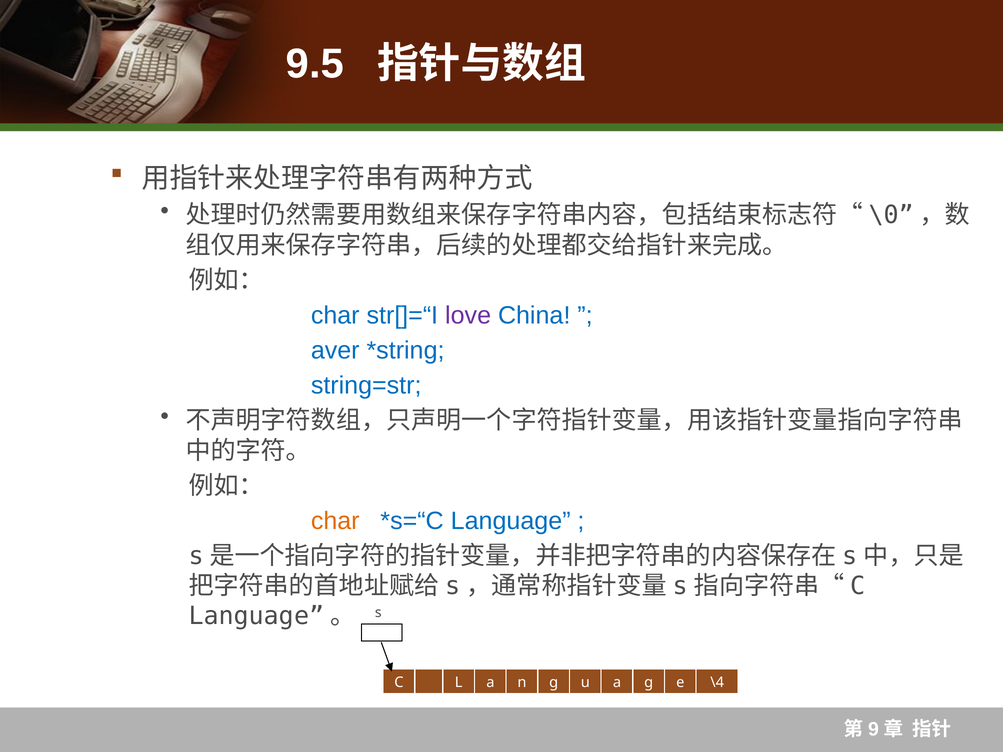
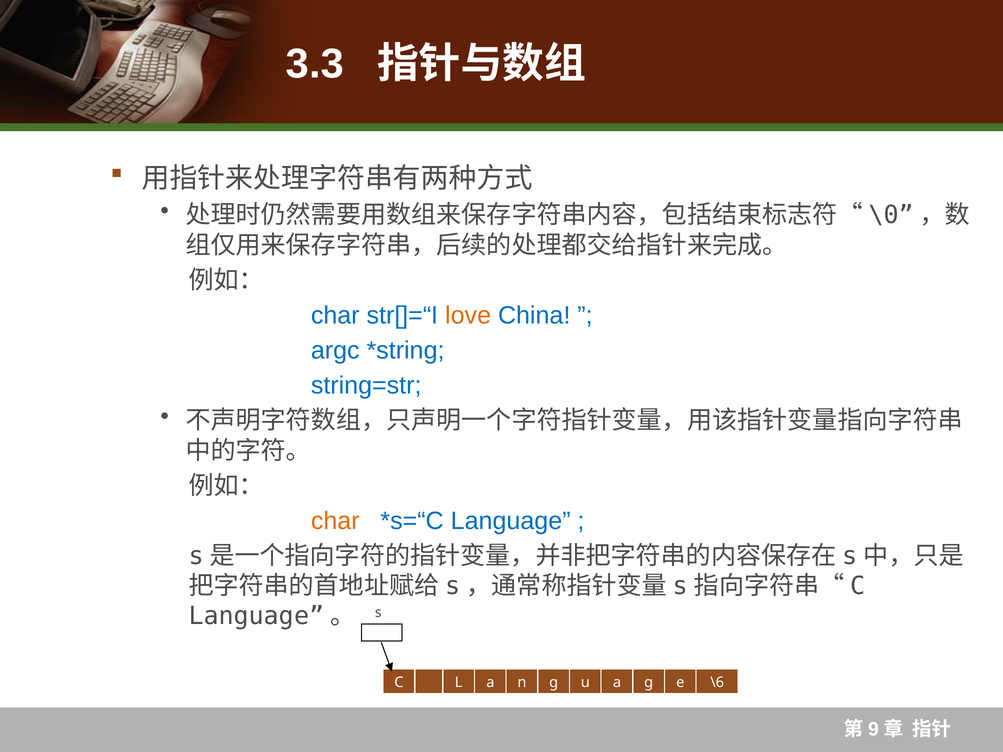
9.5: 9.5 -> 3.3
love colour: purple -> orange
aver: aver -> argc
\4: \4 -> \6
